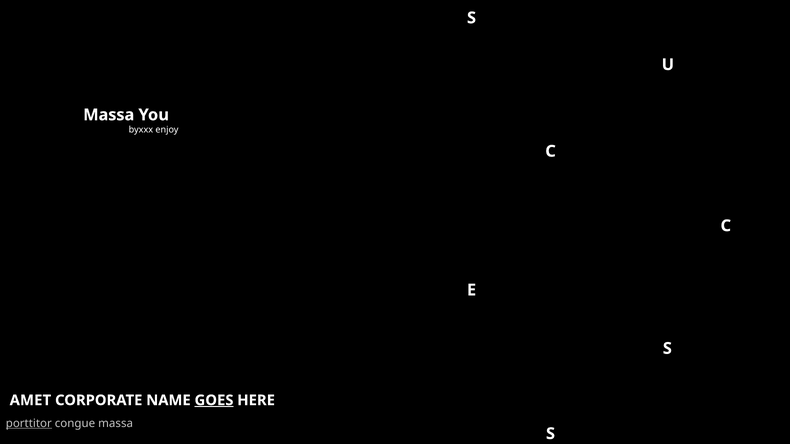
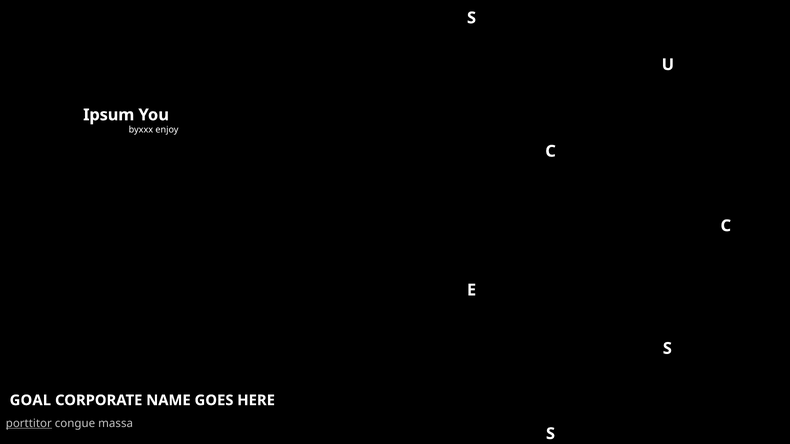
Massa at (109, 115): Massa -> Ipsum
AMET: AMET -> GOAL
GOES underline: present -> none
